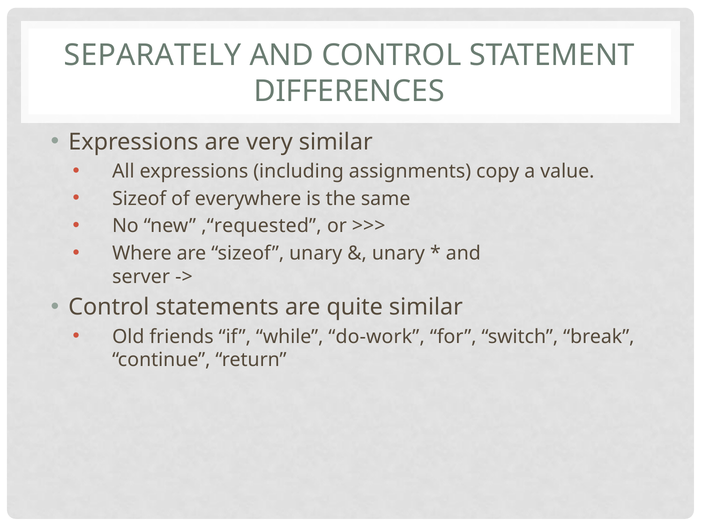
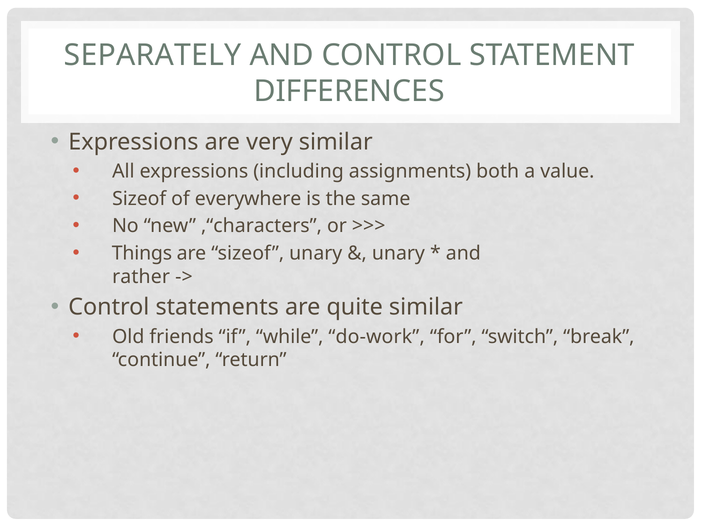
copy: copy -> both
,“requested: ,“requested -> ,“characters
Where: Where -> Things
server: server -> rather
